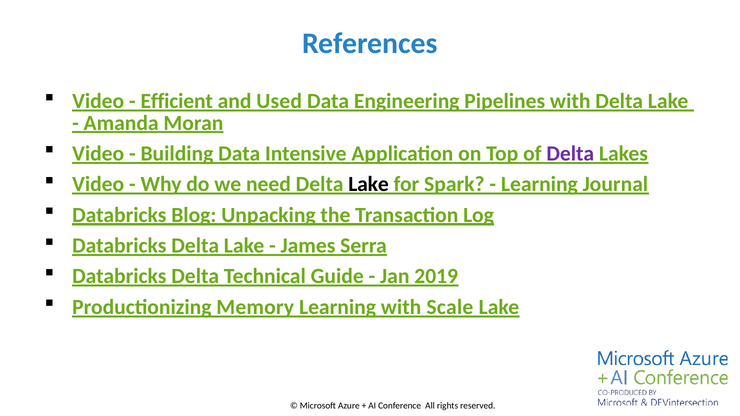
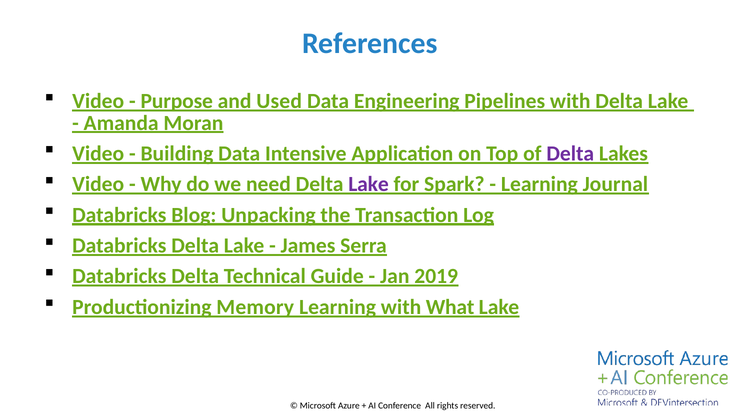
Efficient: Efficient -> Purpose
Lake at (369, 184) colour: black -> purple
Scale: Scale -> What
